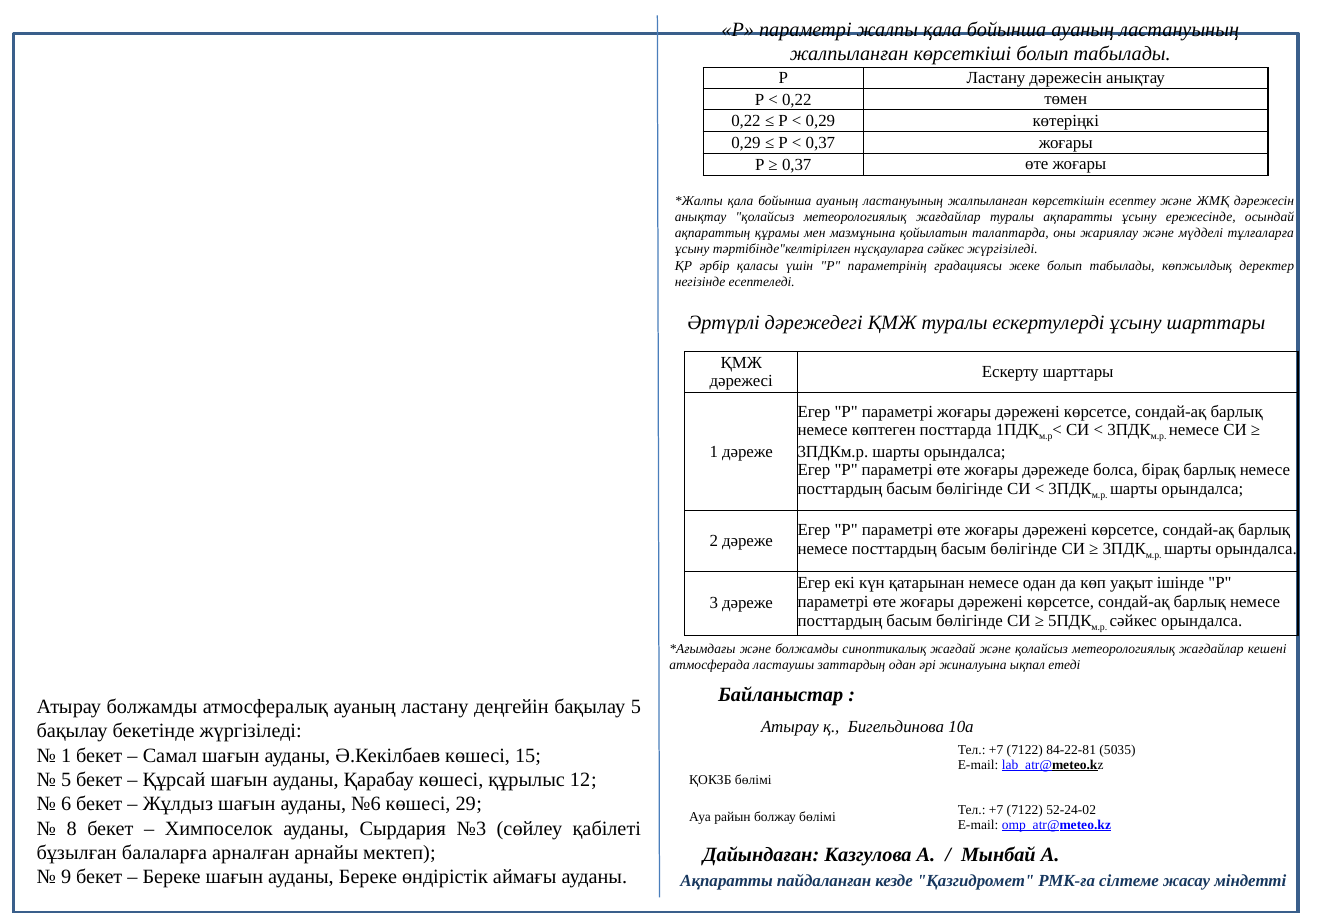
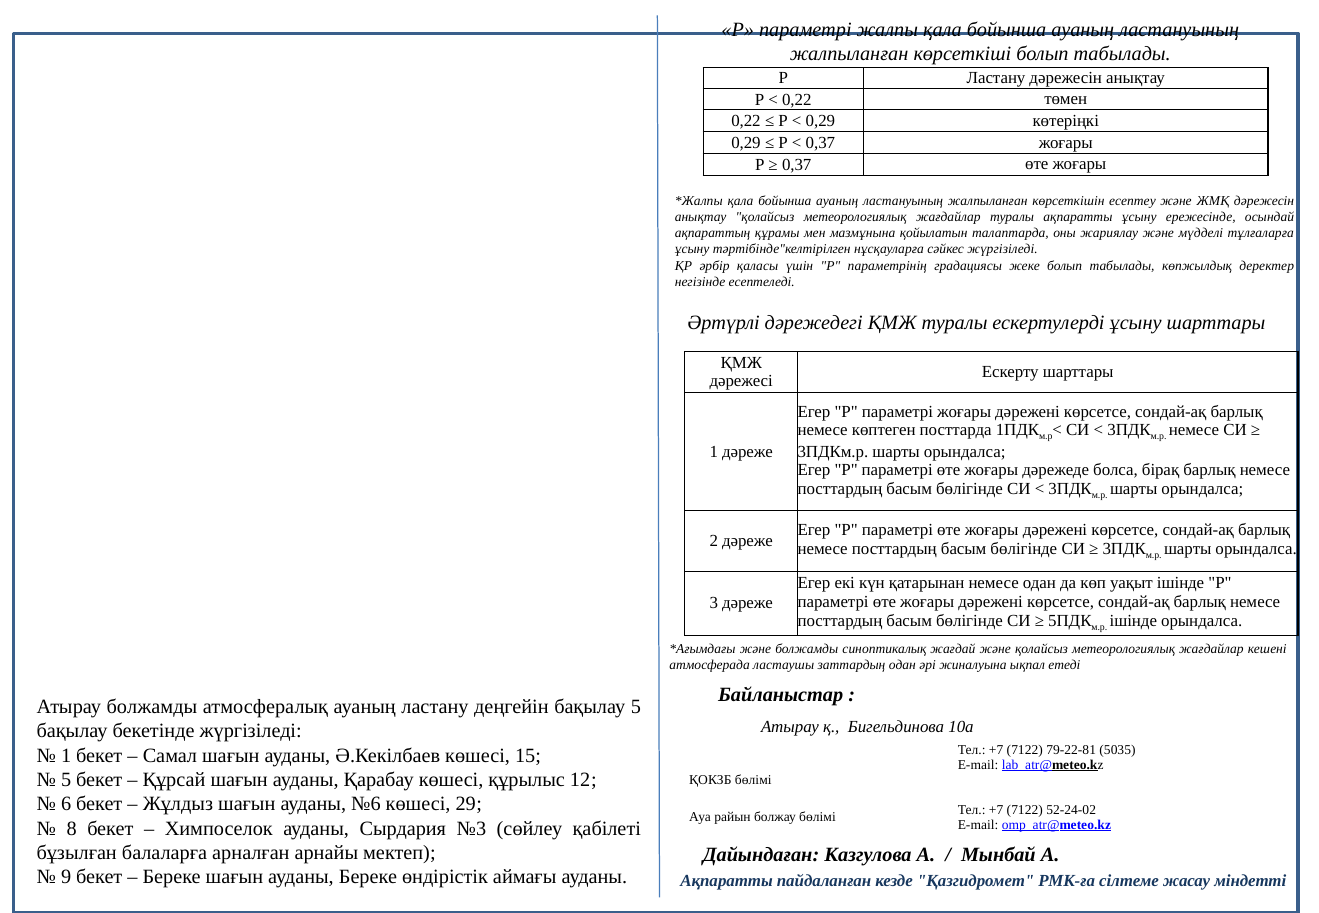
сәйкес at (1133, 621): сәйкес -> ішінде
84-22-81: 84-22-81 -> 79-22-81
